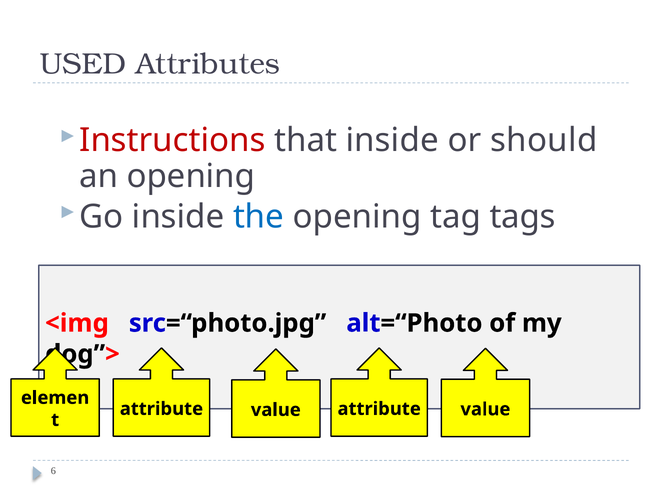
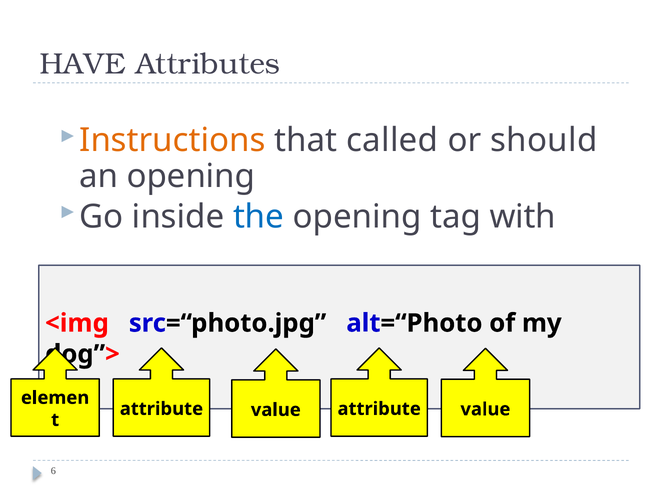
USED: USED -> HAVE
Instructions colour: red -> orange
that inside: inside -> called
tags: tags -> with
